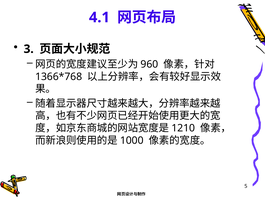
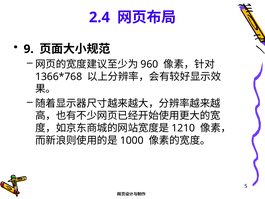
4.1: 4.1 -> 2.4
3: 3 -> 9
